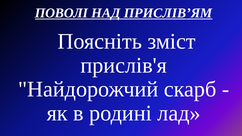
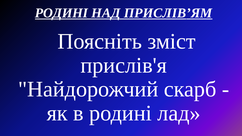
ПОВОЛІ at (61, 13): ПОВОЛІ -> РОДИНІ
